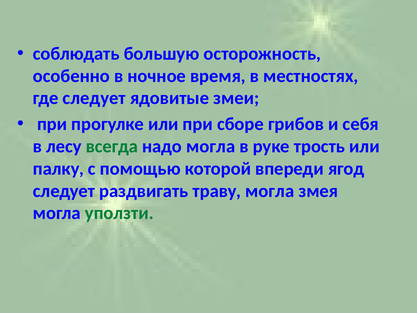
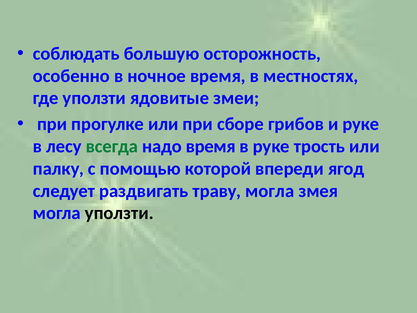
где следует: следует -> уползти
и себя: себя -> руке
надо могла: могла -> время
уползти at (119, 213) colour: green -> black
